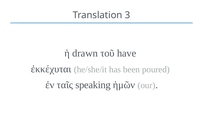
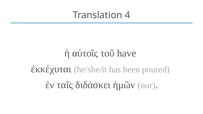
3: 3 -> 4
drawn: drawn -> αὐτοῖς
speaking: speaking -> διδάσκει
